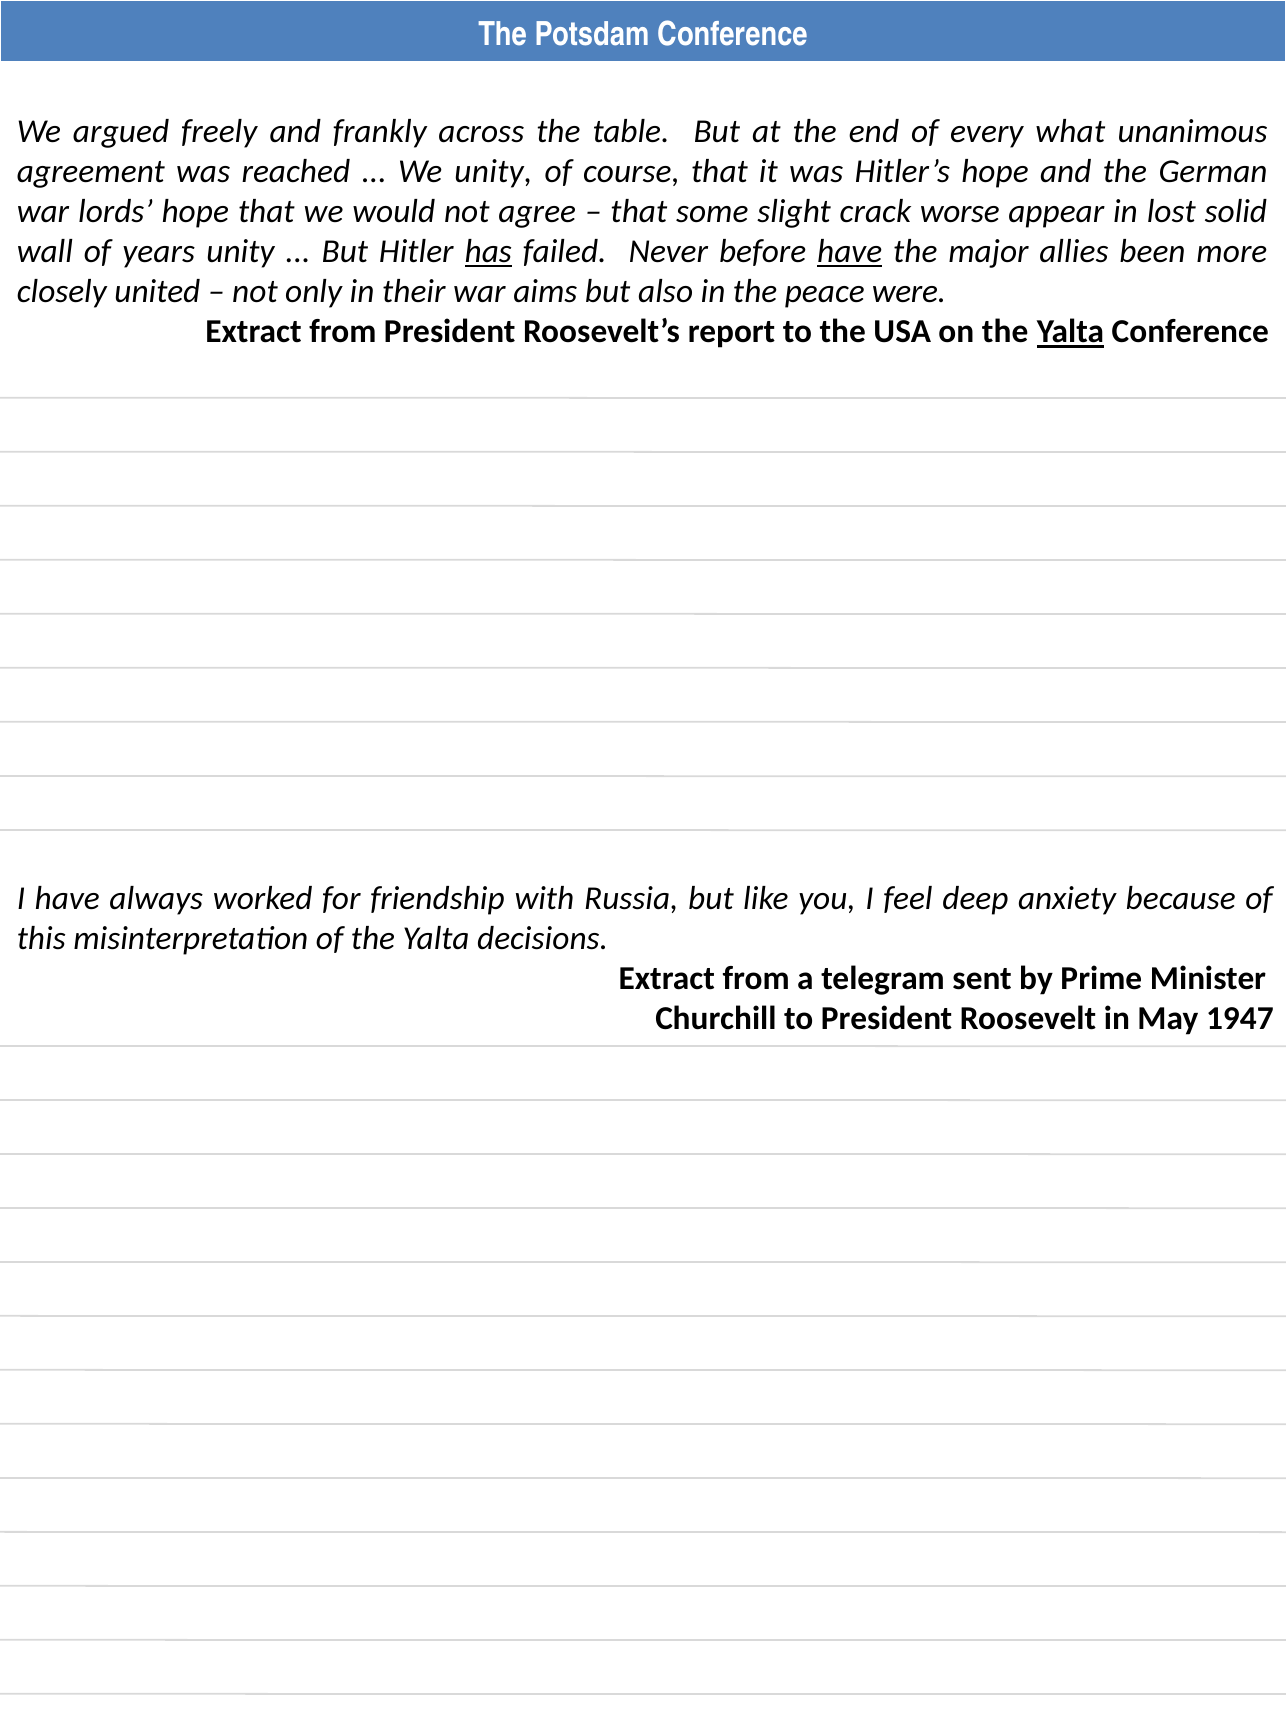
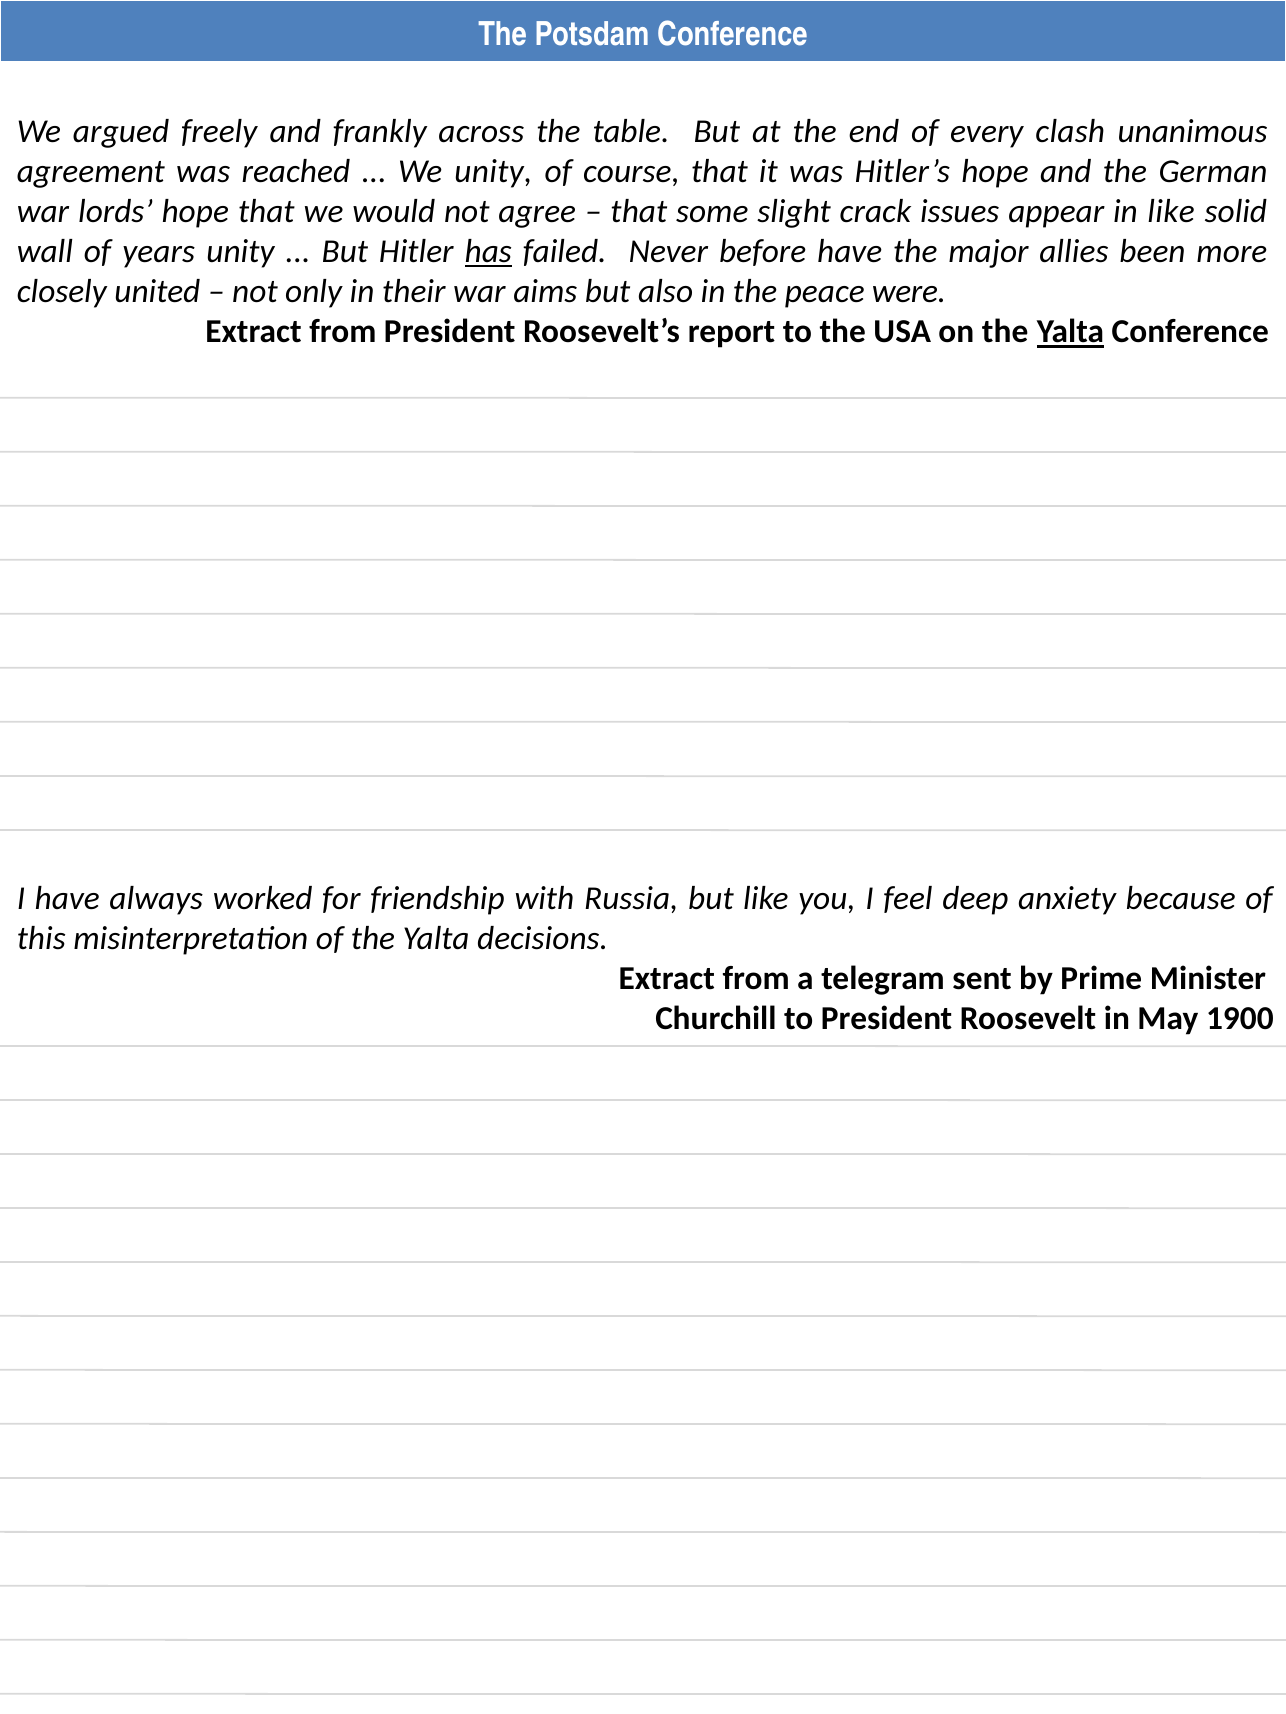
what: what -> clash
worse: worse -> issues
in lost: lost -> like
have at (850, 252) underline: present -> none
1947: 1947 -> 1900
